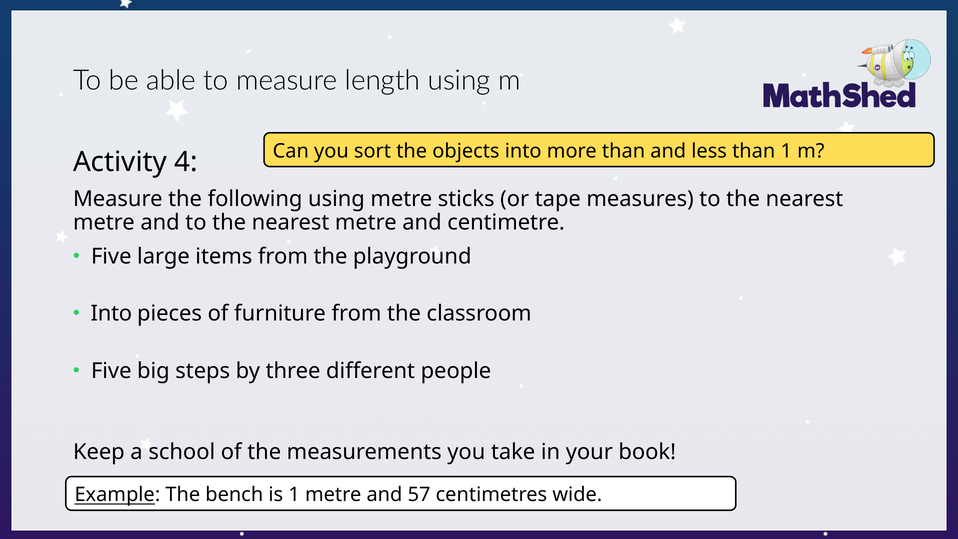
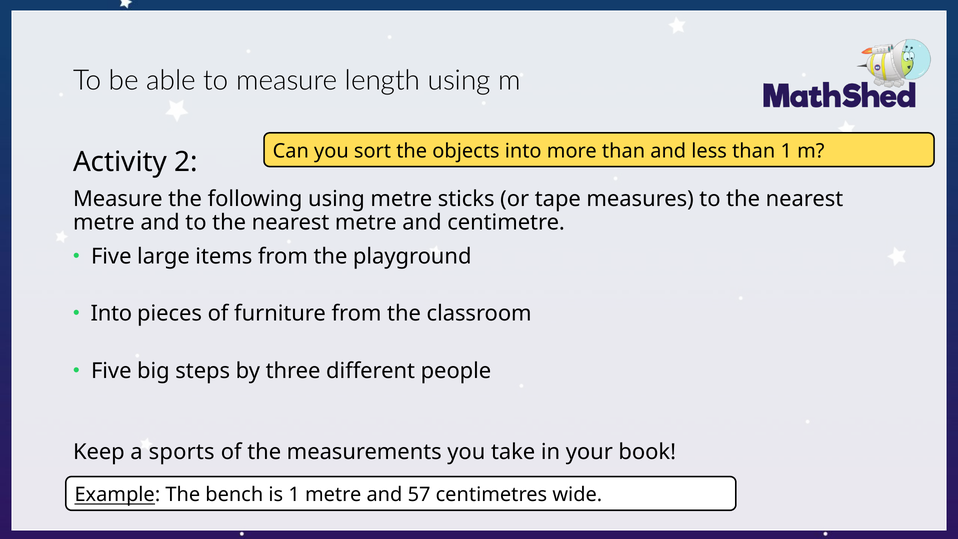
4: 4 -> 2
school: school -> sports
